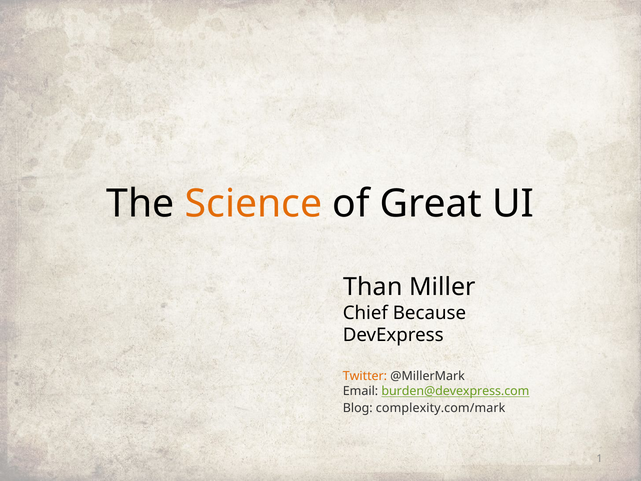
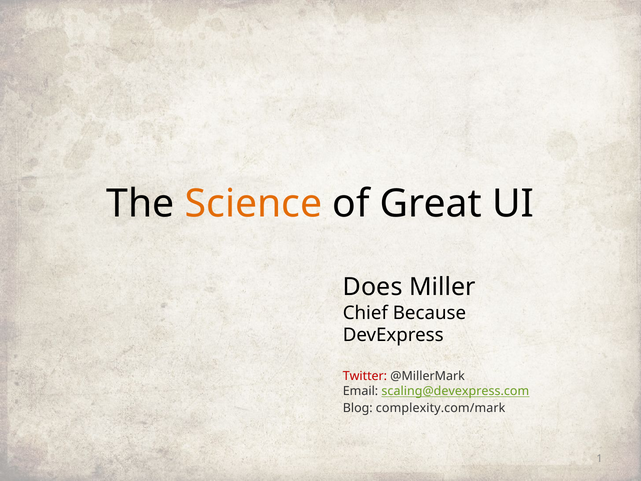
Than: Than -> Does
Twitter colour: orange -> red
burden@devexpress.com: burden@devexpress.com -> scaling@devexpress.com
